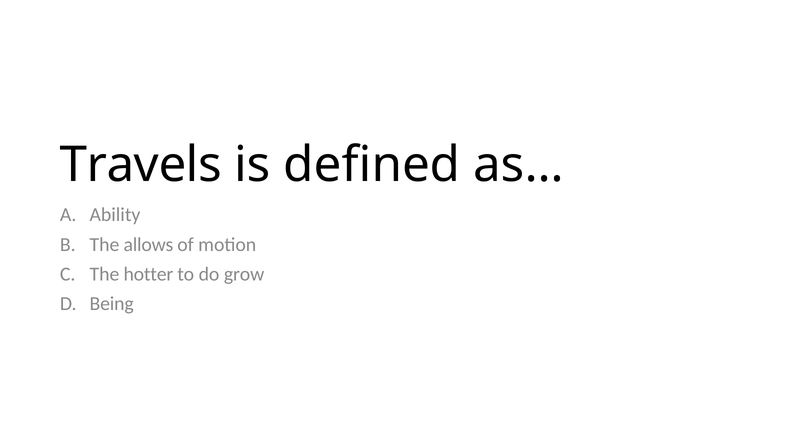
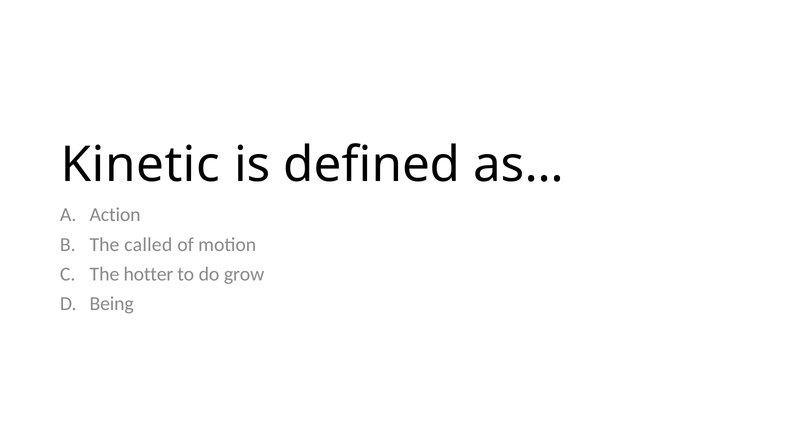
Travels: Travels -> Kinetic
Ability: Ability -> Action
allows: allows -> called
